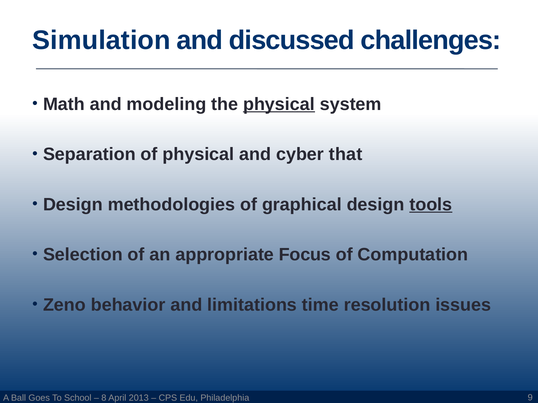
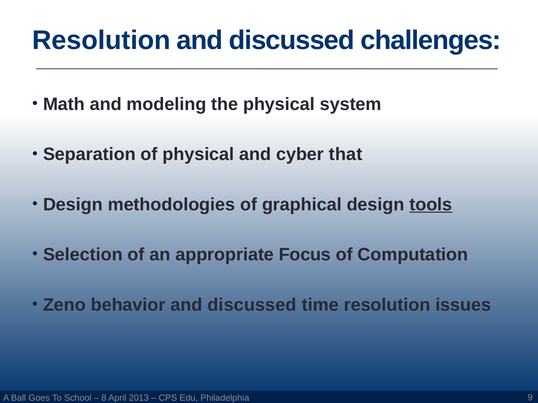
Simulation at (101, 40): Simulation -> Resolution
physical at (279, 104) underline: present -> none
behavior and limitations: limitations -> discussed
